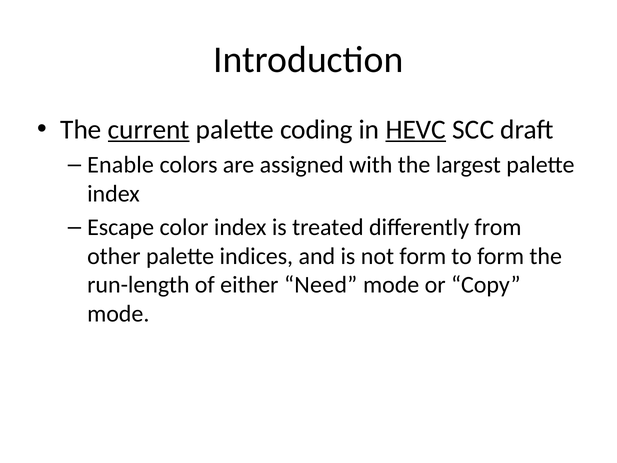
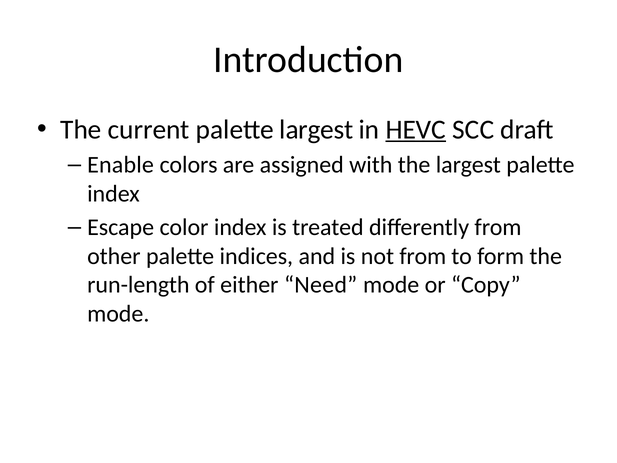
current underline: present -> none
palette coding: coding -> largest
not form: form -> from
